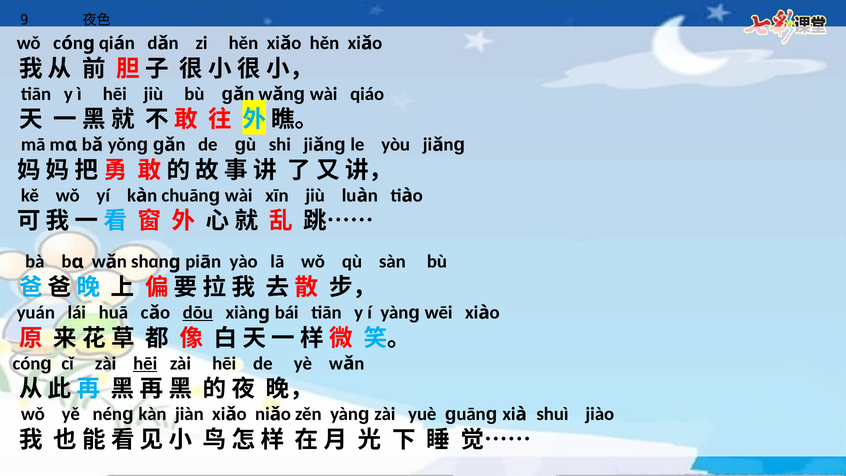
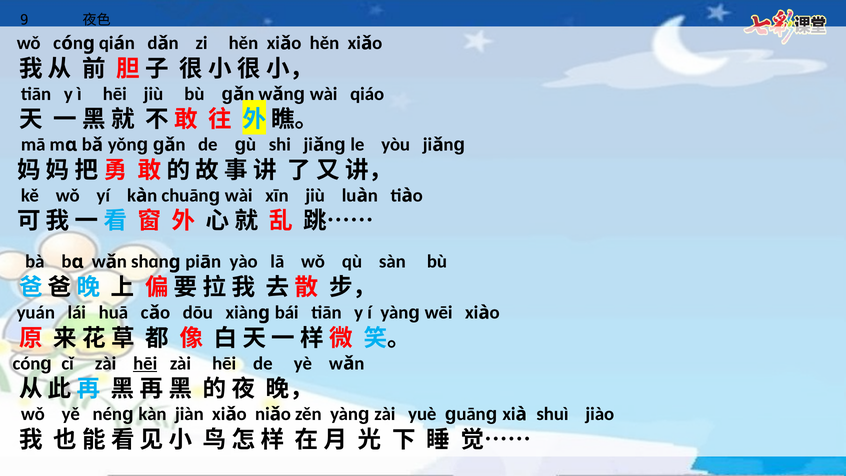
dōu underline: present -> none
